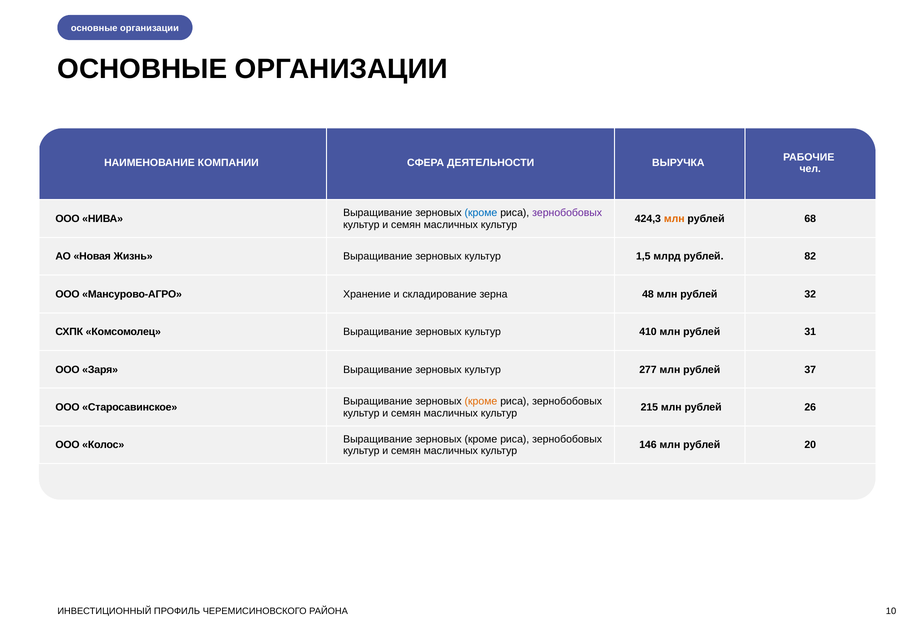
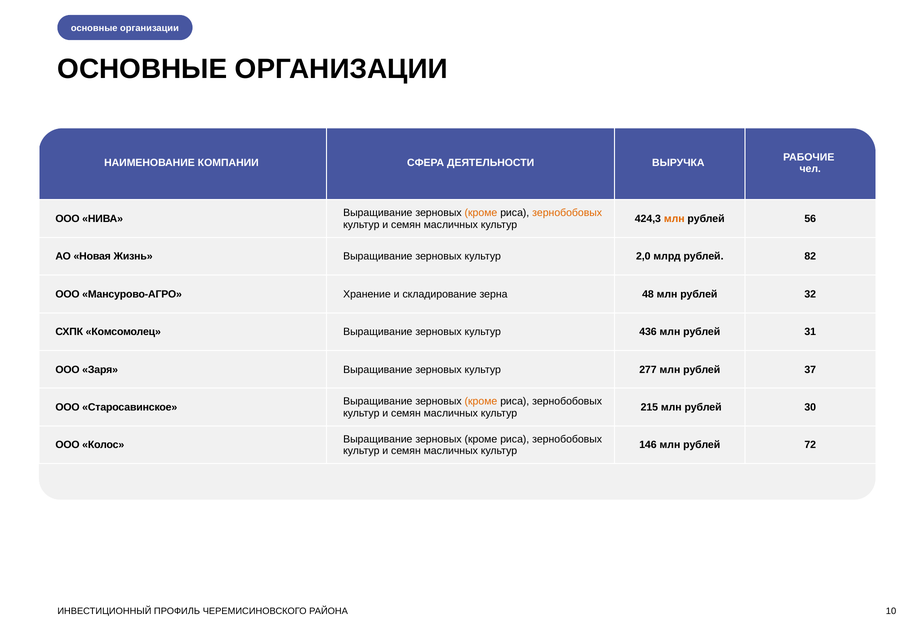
кроме at (481, 213) colour: blue -> orange
зернобобовых at (567, 213) colour: purple -> orange
68: 68 -> 56
1,5: 1,5 -> 2,0
410: 410 -> 436
26: 26 -> 30
20: 20 -> 72
